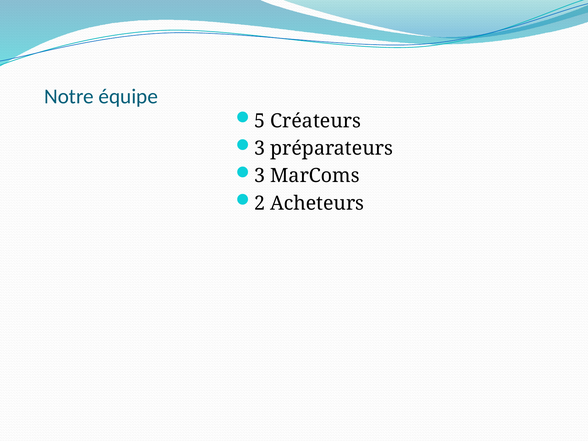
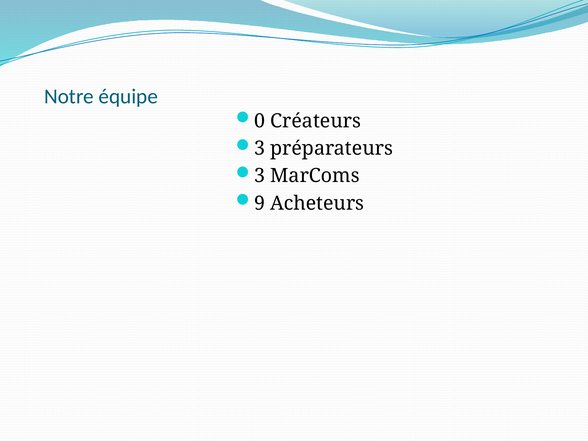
5: 5 -> 0
2: 2 -> 9
